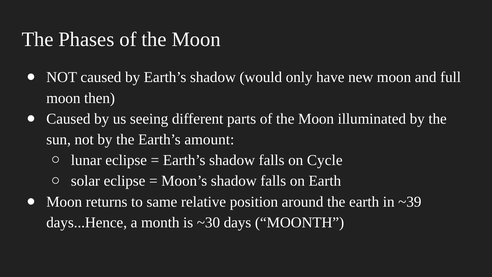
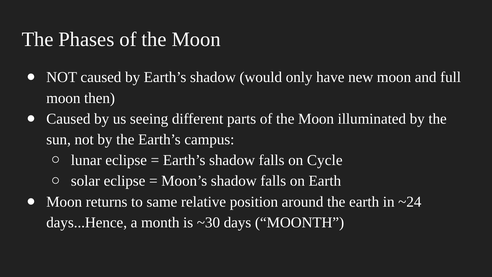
amount: amount -> campus
~39: ~39 -> ~24
